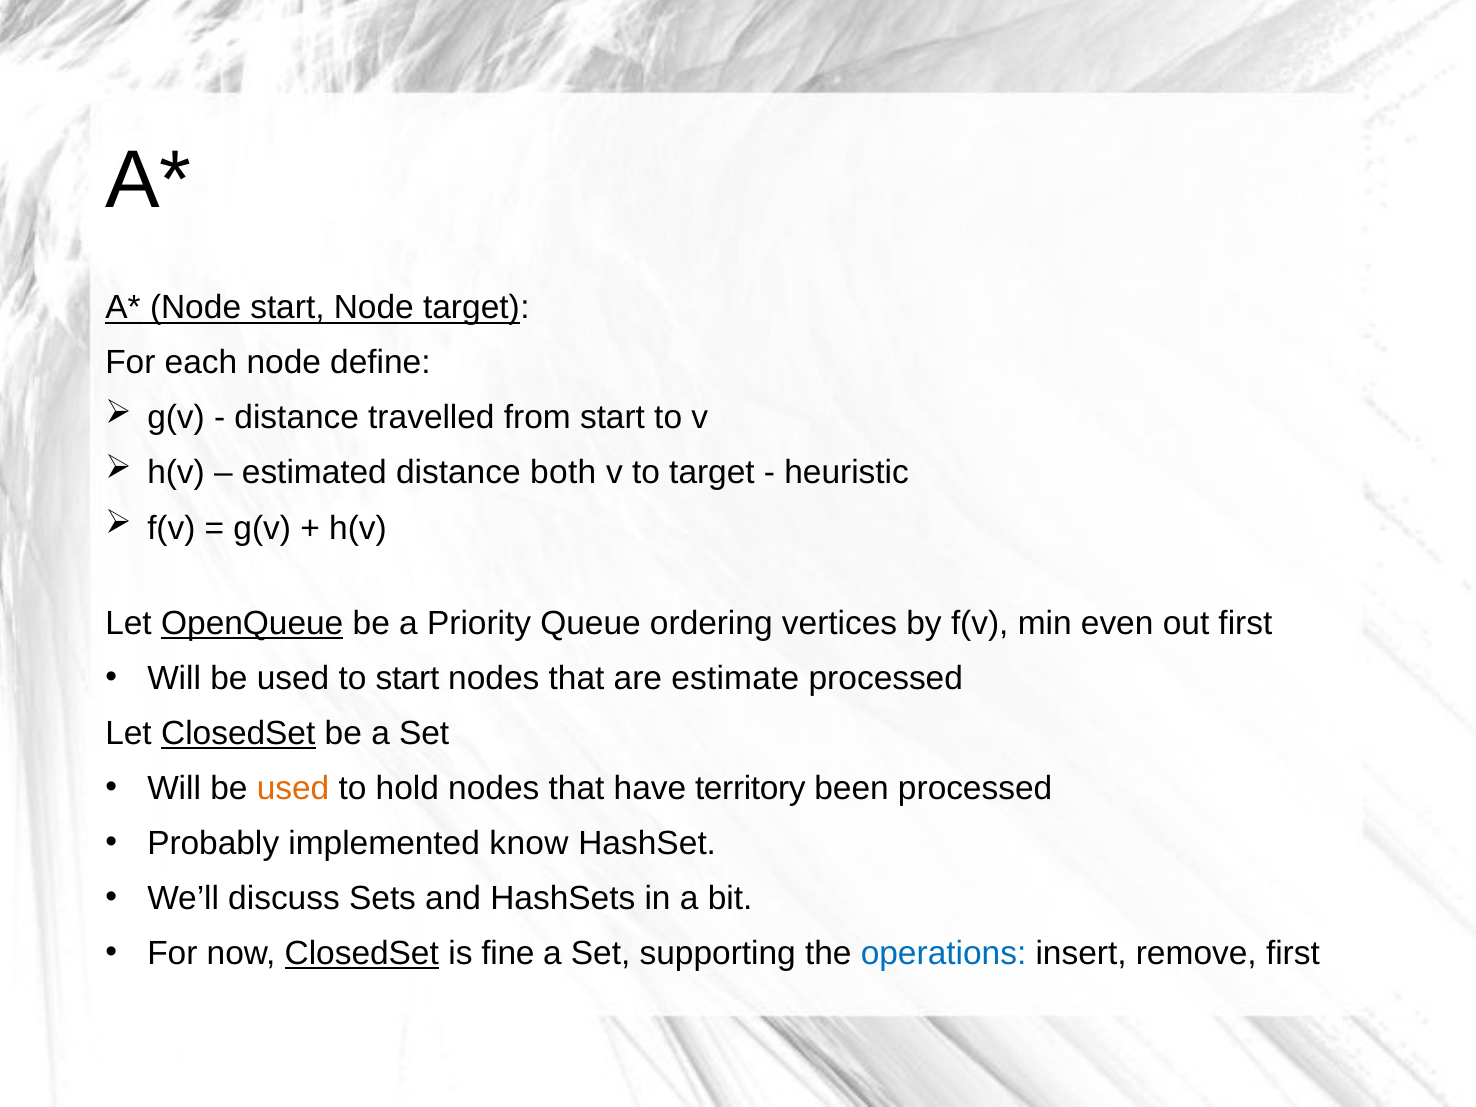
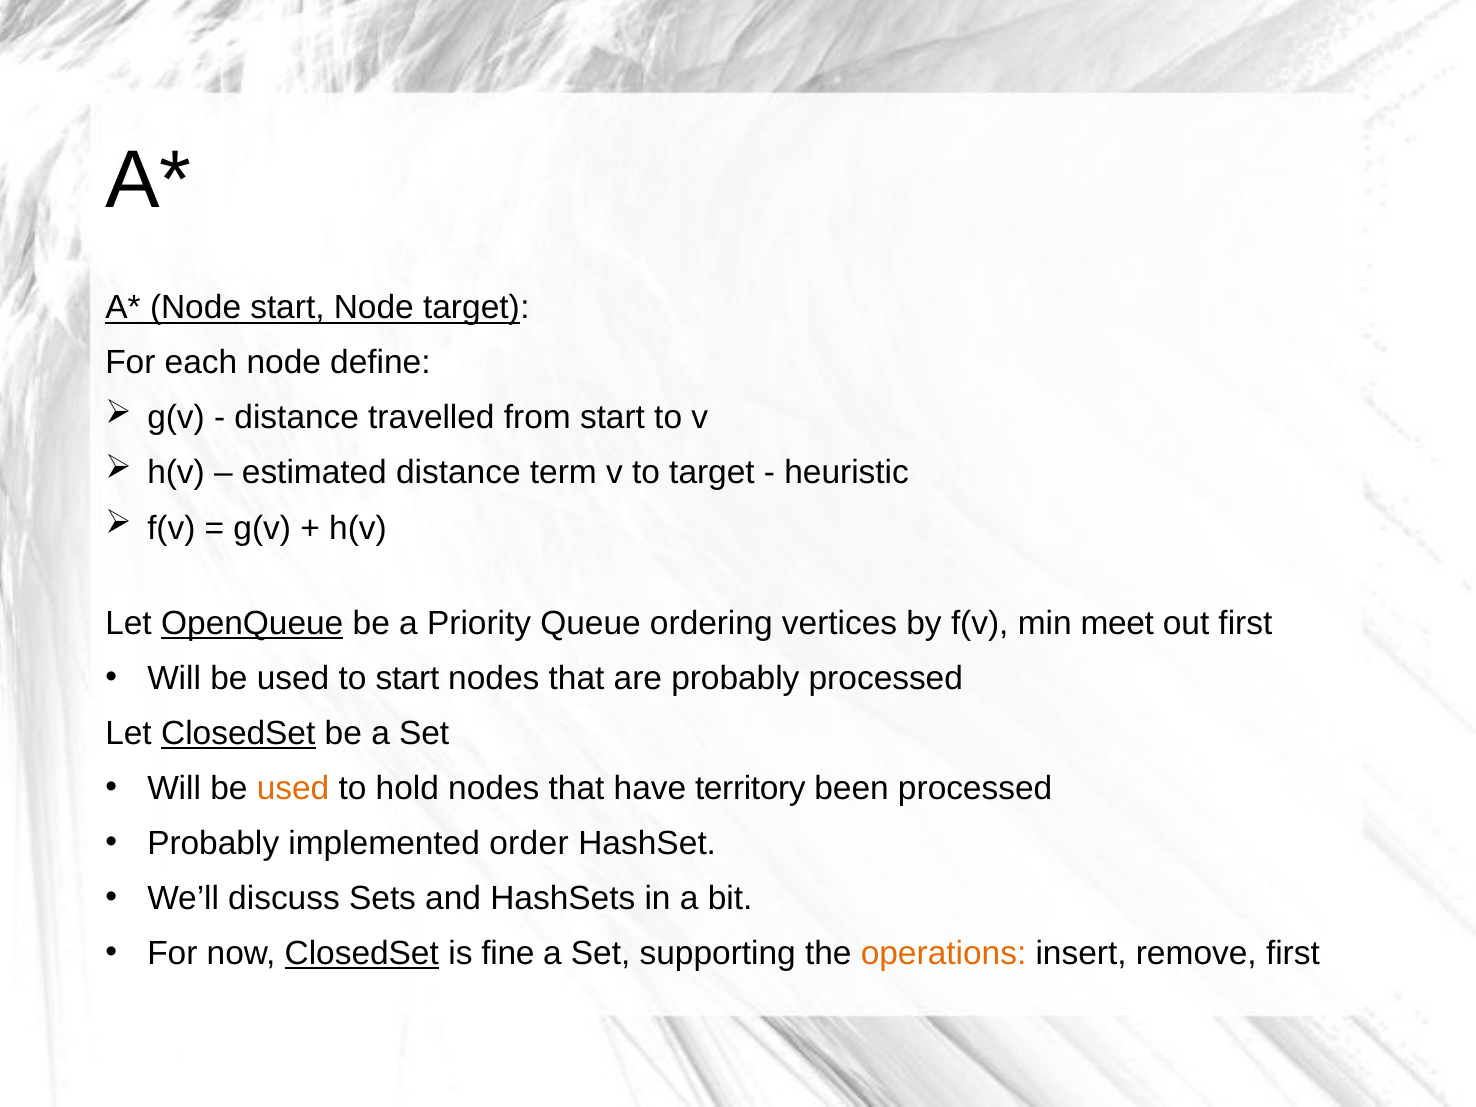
both: both -> term
even: even -> meet
are estimate: estimate -> probably
know: know -> order
operations colour: blue -> orange
